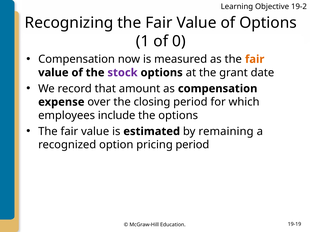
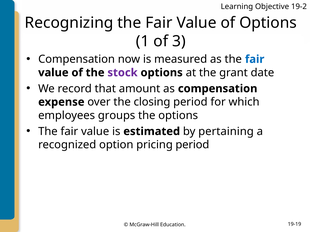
0: 0 -> 3
fair at (255, 59) colour: orange -> blue
include: include -> groups
remaining: remaining -> pertaining
